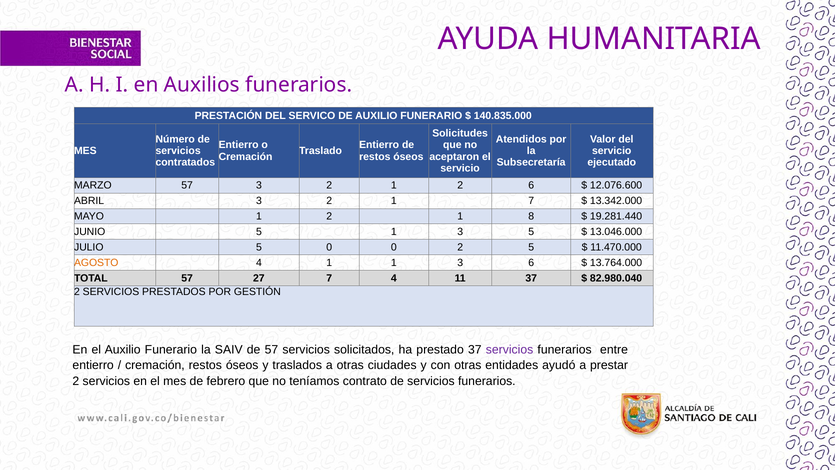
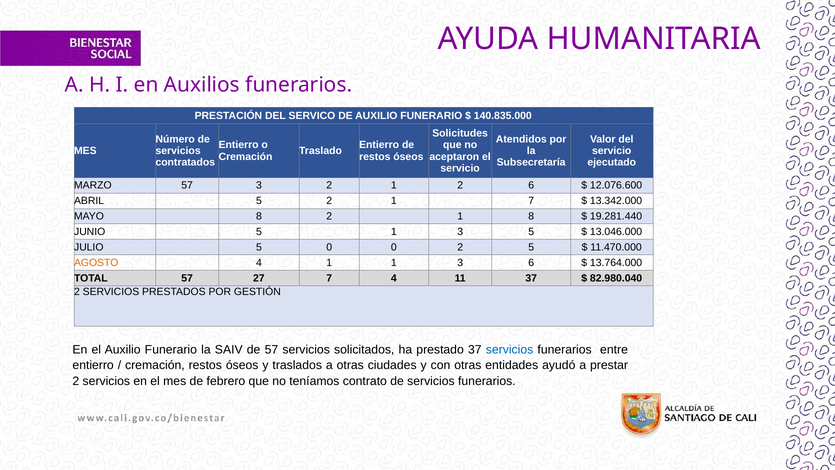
ABRIL 3: 3 -> 5
MAYO 1: 1 -> 8
servicios at (510, 349) colour: purple -> blue
